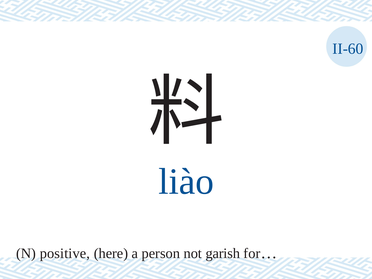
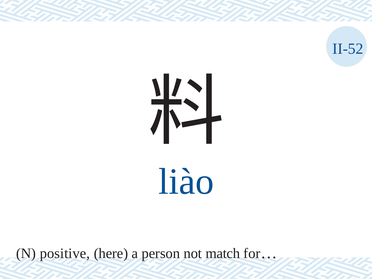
II-60: II-60 -> II-52
garish: garish -> match
